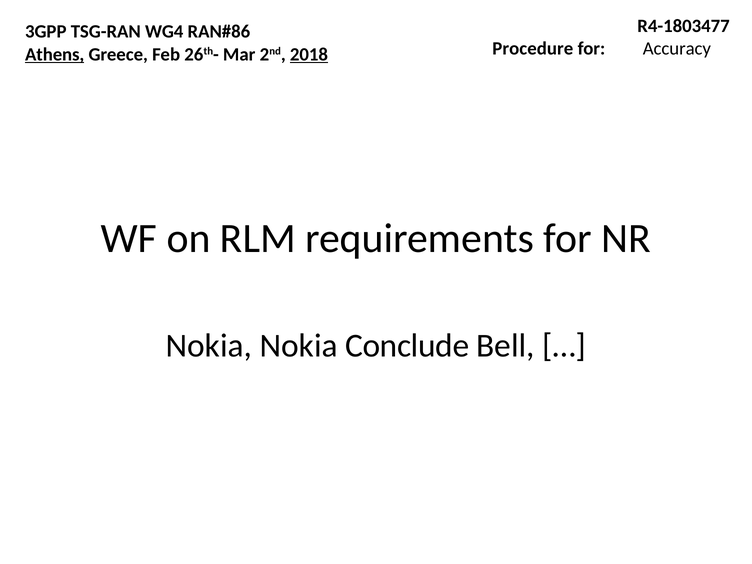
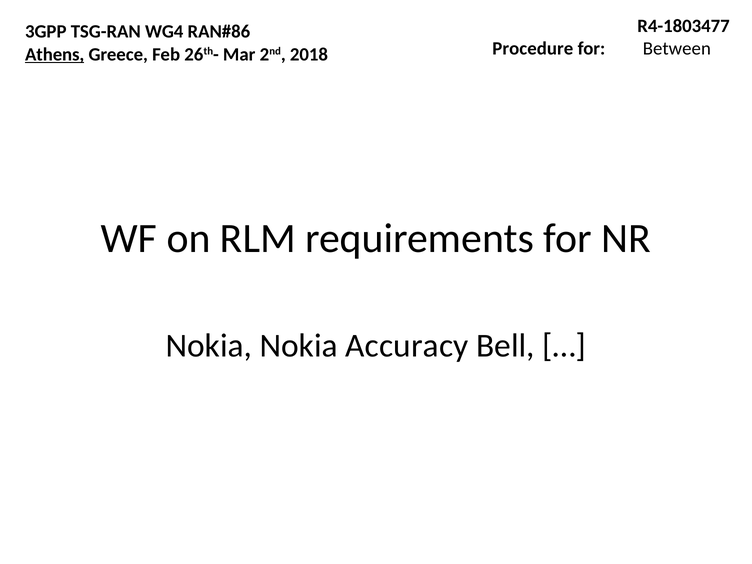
Accuracy: Accuracy -> Between
2018 underline: present -> none
Conclude: Conclude -> Accuracy
